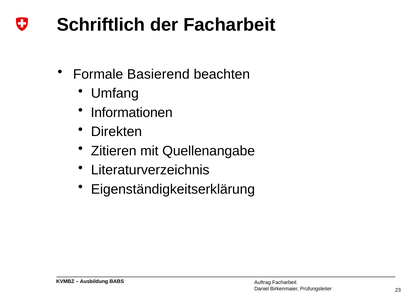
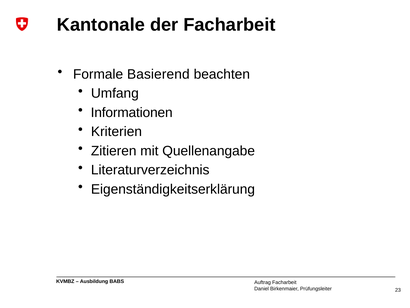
Schriftlich: Schriftlich -> Kantonale
Direkten: Direkten -> Kriterien
